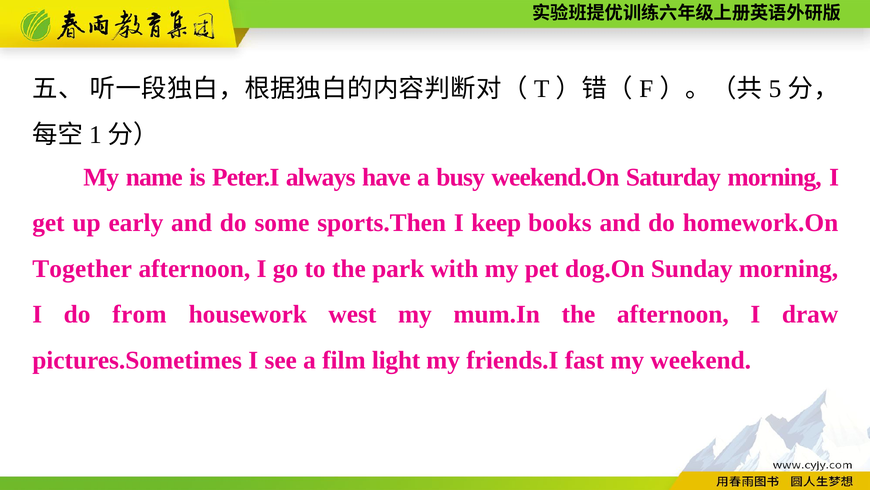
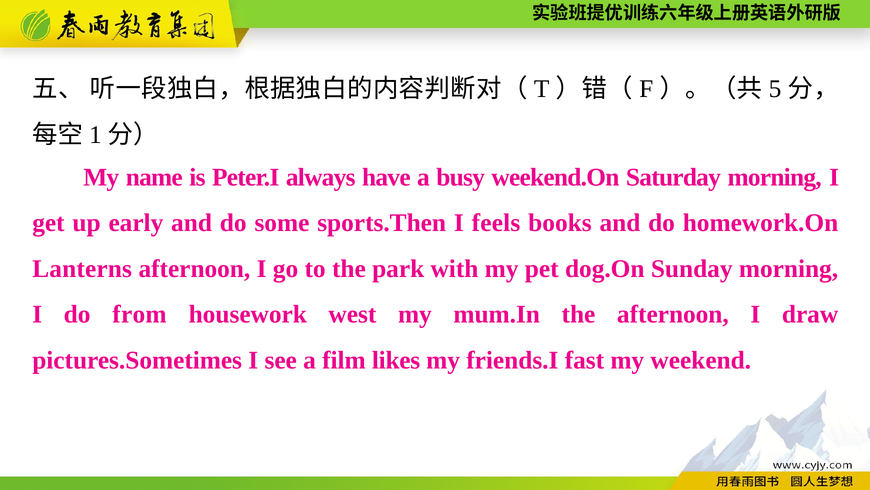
keep: keep -> feels
Together: Together -> Lanterns
light: light -> likes
